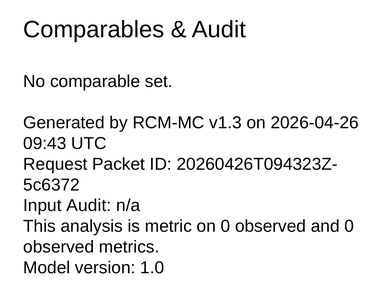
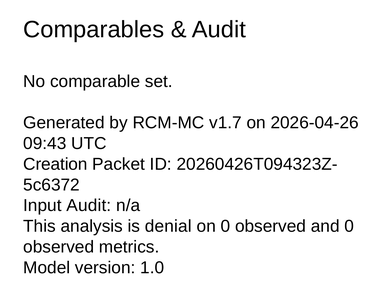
v1.3: v1.3 -> v1.7
Request: Request -> Creation
metric: metric -> denial
